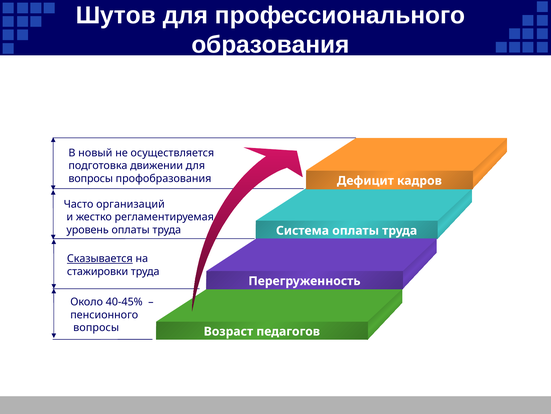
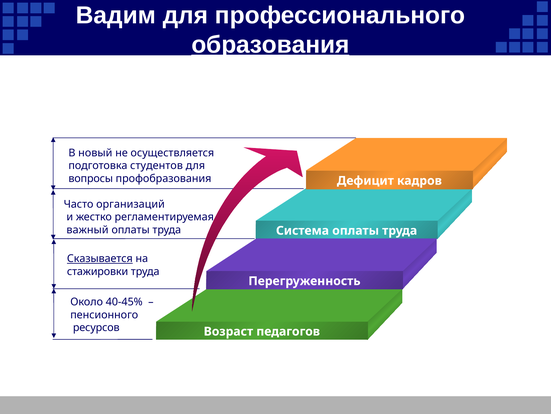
Шутов: Шутов -> Вадим
образования underline: none -> present
движении: движении -> студентов
уровень: уровень -> важный
вопросы at (96, 327): вопросы -> ресурсов
